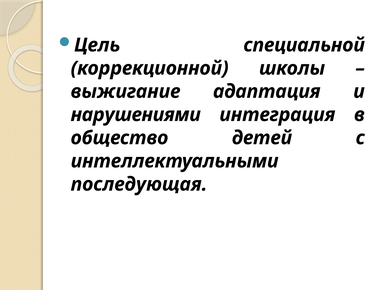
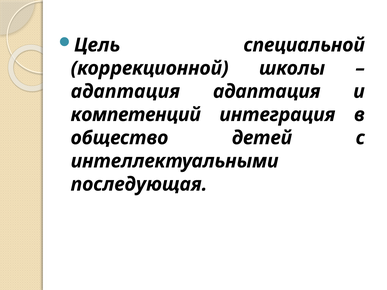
выжигание at (126, 92): выжигание -> адаптация
нарушениями: нарушениями -> компетенций
